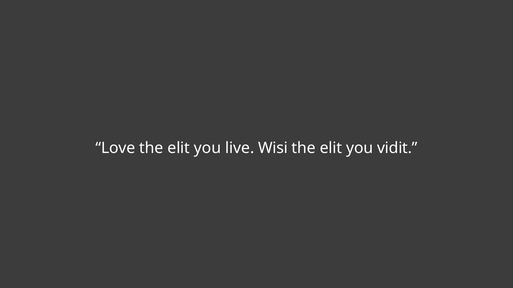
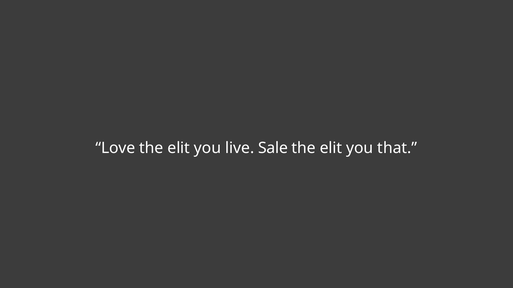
Wisi: Wisi -> Sale
vidit: vidit -> that
